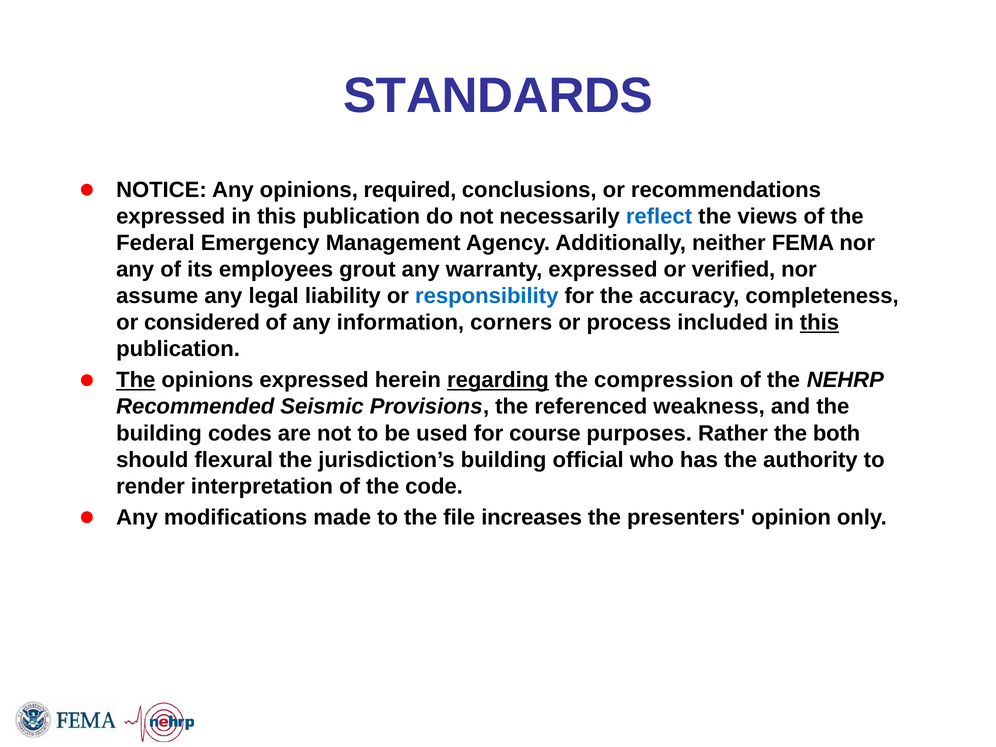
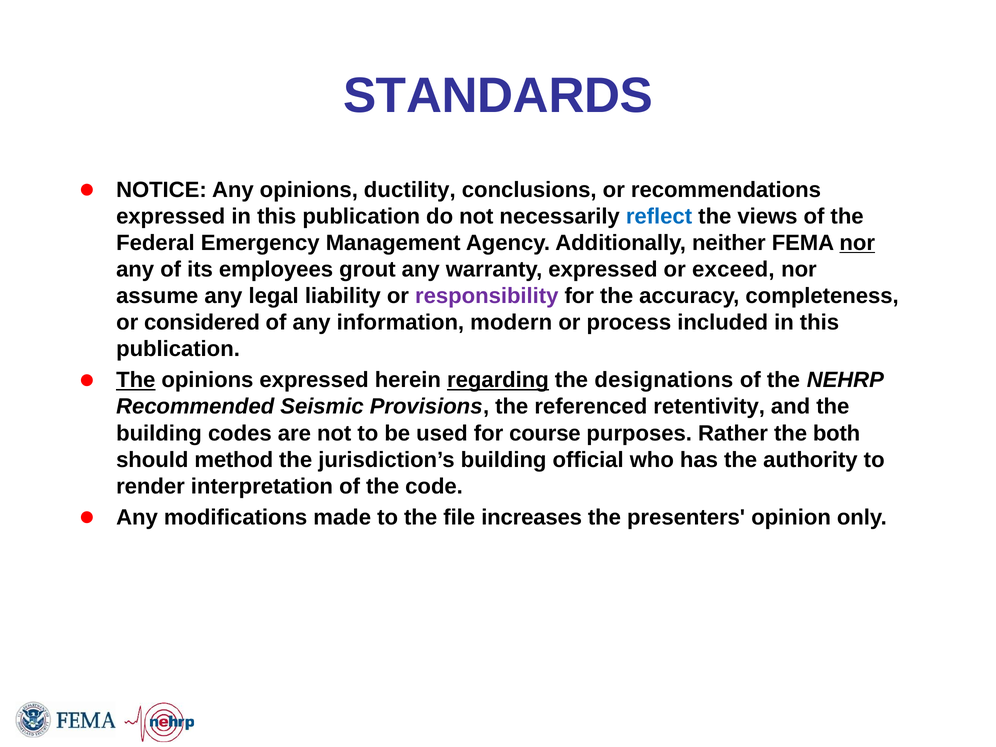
required: required -> ductility
nor at (857, 243) underline: none -> present
verified: verified -> exceed
responsibility colour: blue -> purple
corners: corners -> modern
this at (819, 323) underline: present -> none
compression: compression -> designations
weakness: weakness -> retentivity
flexural: flexural -> method
